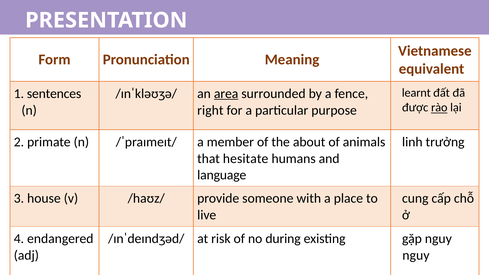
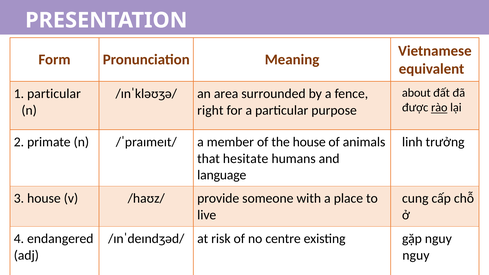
learnt: learnt -> about
1 sentences: sentences -> particular
area underline: present -> none
the about: about -> house
during: during -> centre
